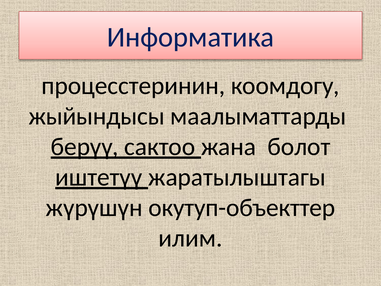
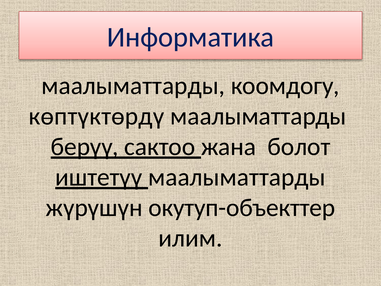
процесстеринин at (133, 86): процесстеринин -> маалыматтарды
жыйындысы: жыйындысы -> көптүктөрдү
жаратылыштагы at (237, 177): жаратылыштагы -> маалыматтарды
